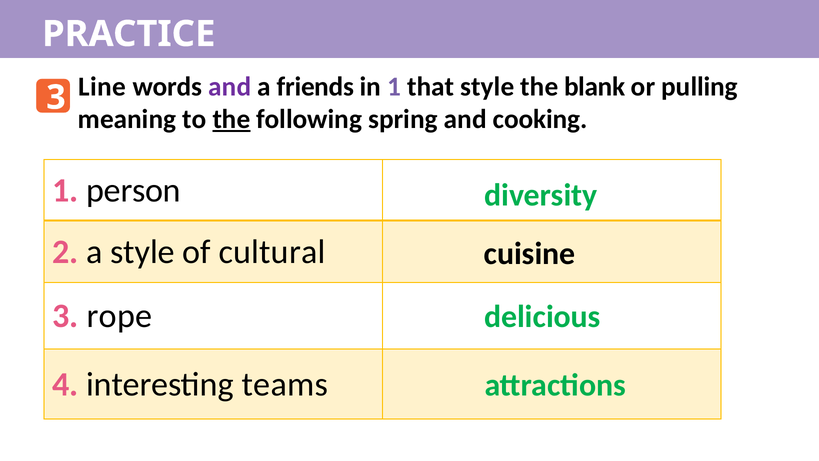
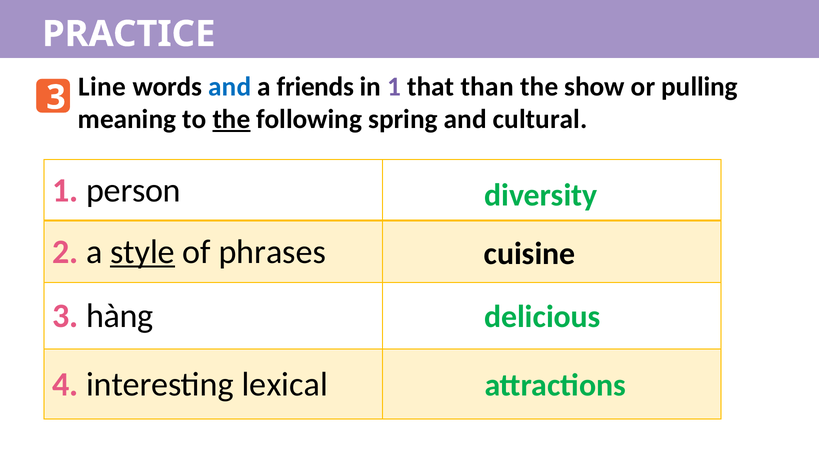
and at (230, 86) colour: purple -> blue
that style: style -> than
blank: blank -> show
cooking: cooking -> cultural
style at (142, 252) underline: none -> present
cultural: cultural -> phrases
rope: rope -> hàng
teams: teams -> lexical
